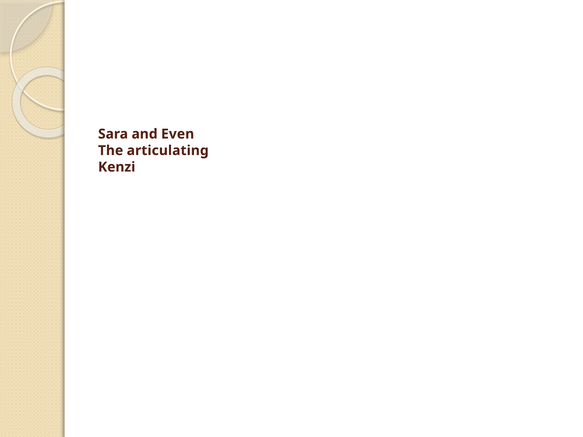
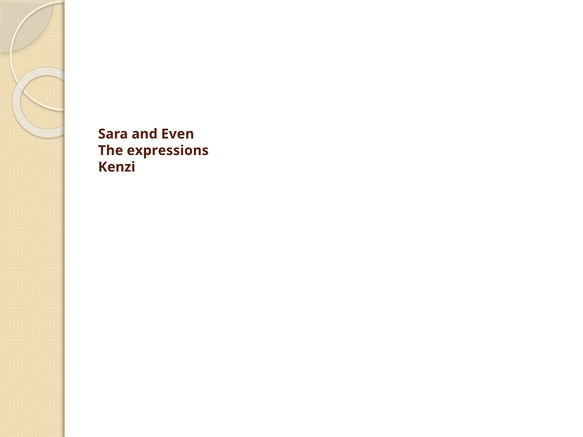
articulating: articulating -> expressions
